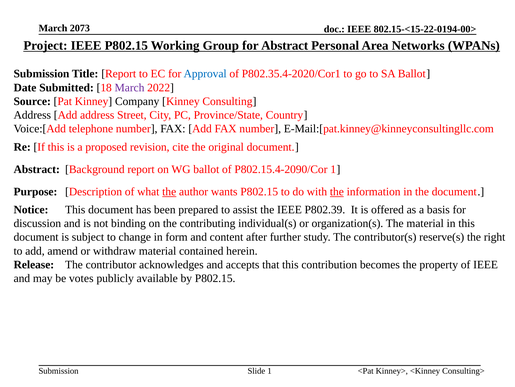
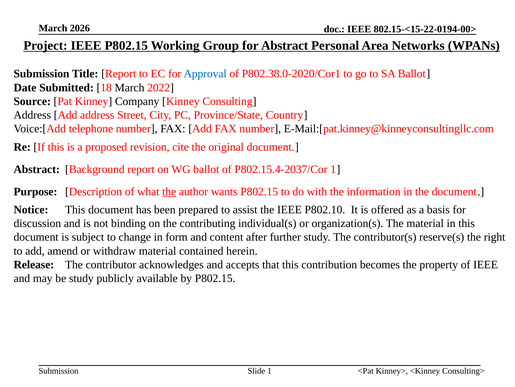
2073: 2073 -> 2026
P802.35.4-2020/Cor1: P802.35.4-2020/Cor1 -> P802.38.0-2020/Cor1
March at (130, 87) colour: purple -> black
P802.15.4-2090/Cor: P802.15.4-2090/Cor -> P802.15.4-2037/Cor
the at (337, 191) underline: present -> none
P802.39: P802.39 -> P802.10
be votes: votes -> study
